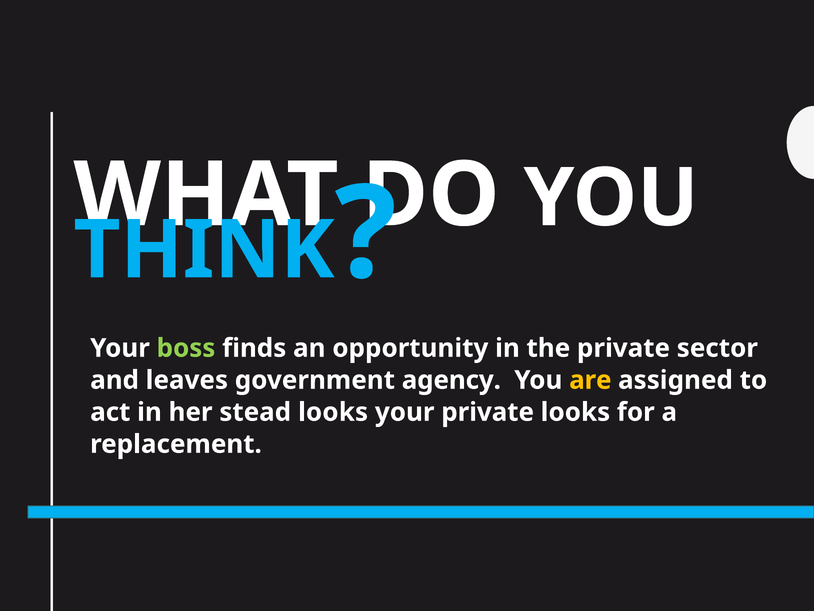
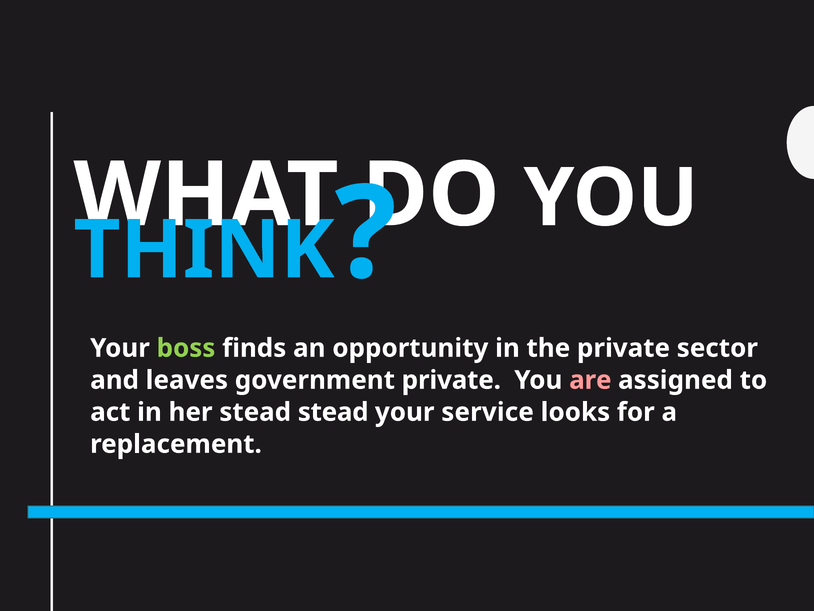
government agency: agency -> private
are colour: yellow -> pink
stead looks: looks -> stead
your private: private -> service
